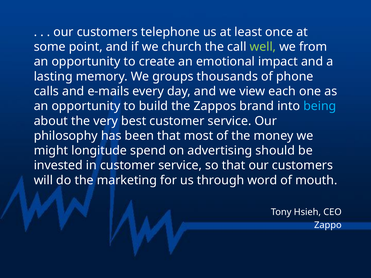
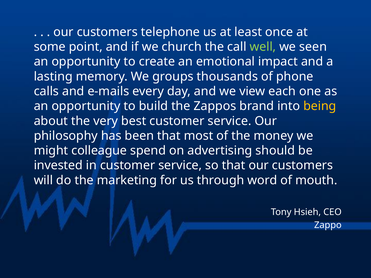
from: from -> seen
being colour: light blue -> yellow
longitude: longitude -> colleague
